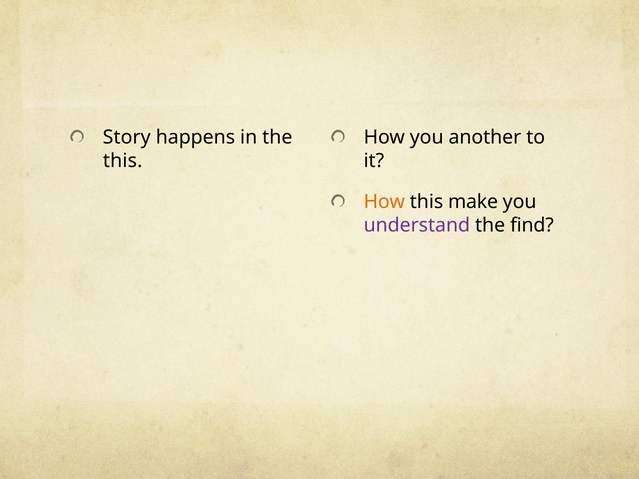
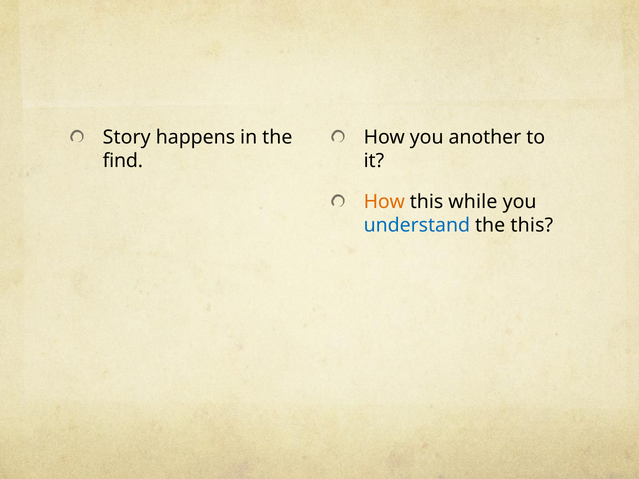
this at (123, 161): this -> find
make: make -> while
understand colour: purple -> blue
the find: find -> this
